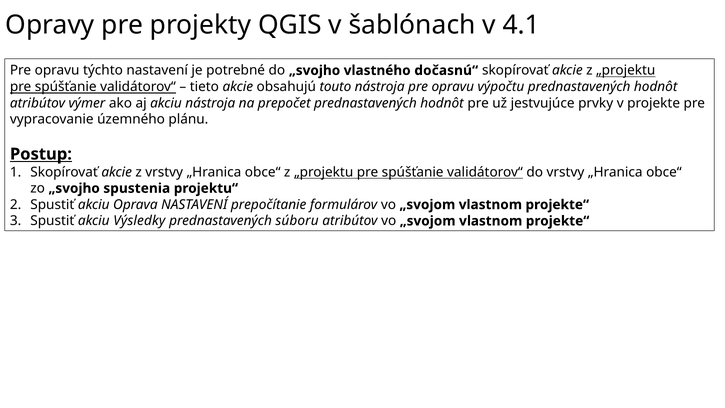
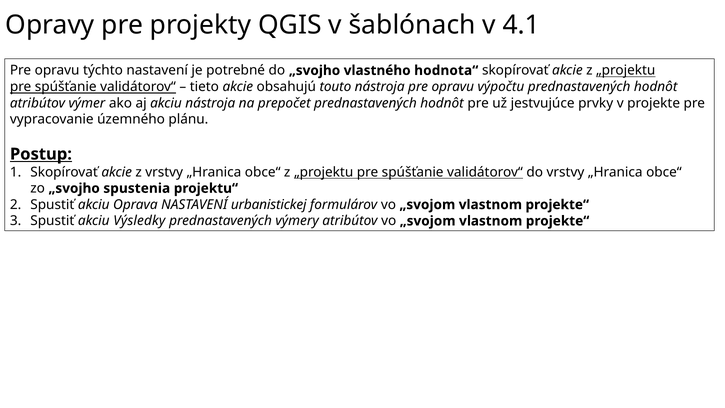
dočasnú“: dočasnú“ -> hodnota“
prepočítanie: prepočítanie -> urbanistickej
súboru: súboru -> výmery
